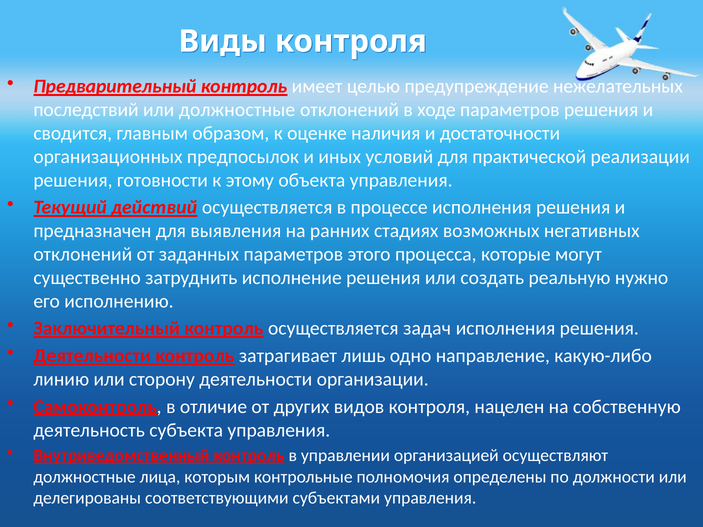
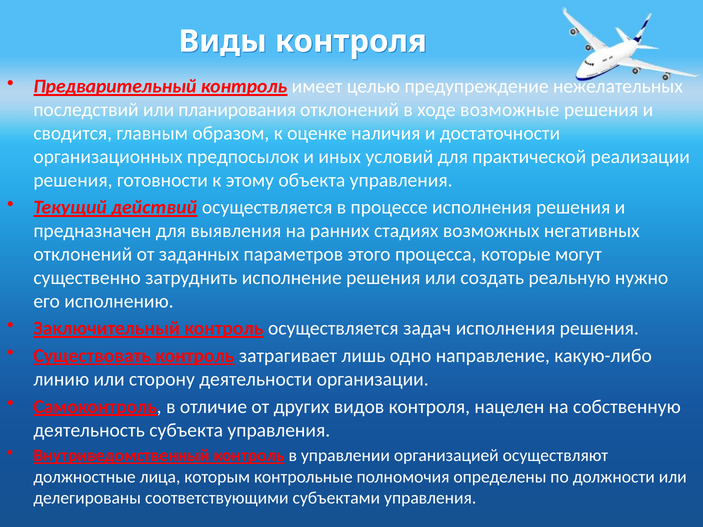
или должностные: должностные -> планирования
ходе параметров: параметров -> возможные
Деятельности at (92, 356): Деятельности -> Существовать
